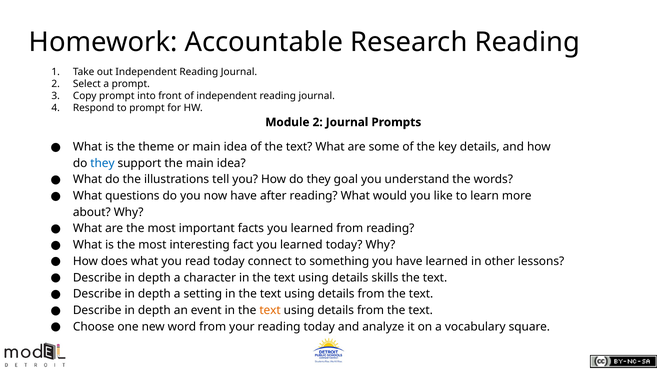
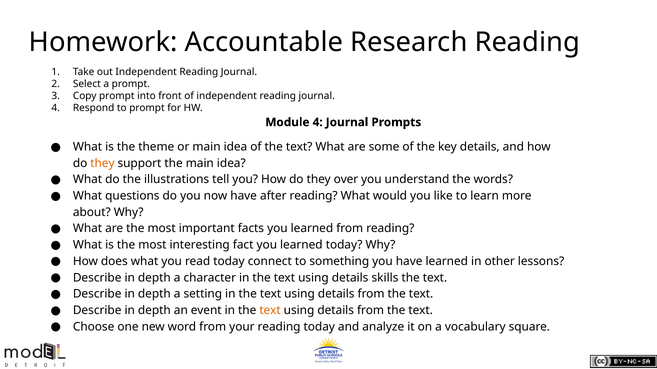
Module 2: 2 -> 4
they at (102, 163) colour: blue -> orange
goal: goal -> over
